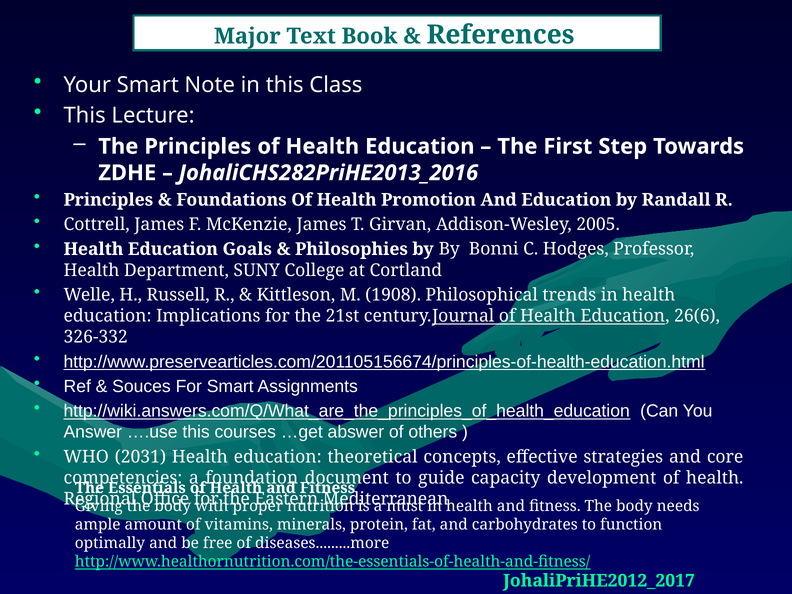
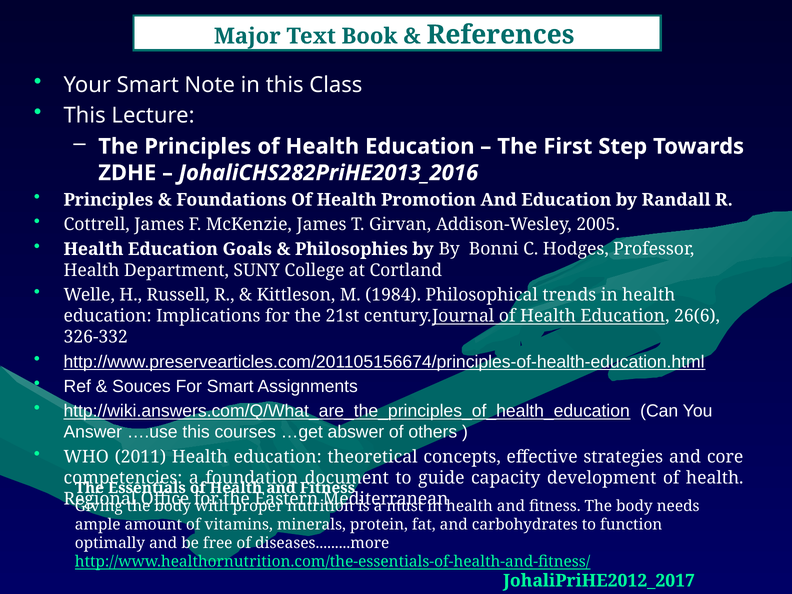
1908: 1908 -> 1984
2031: 2031 -> 2011
